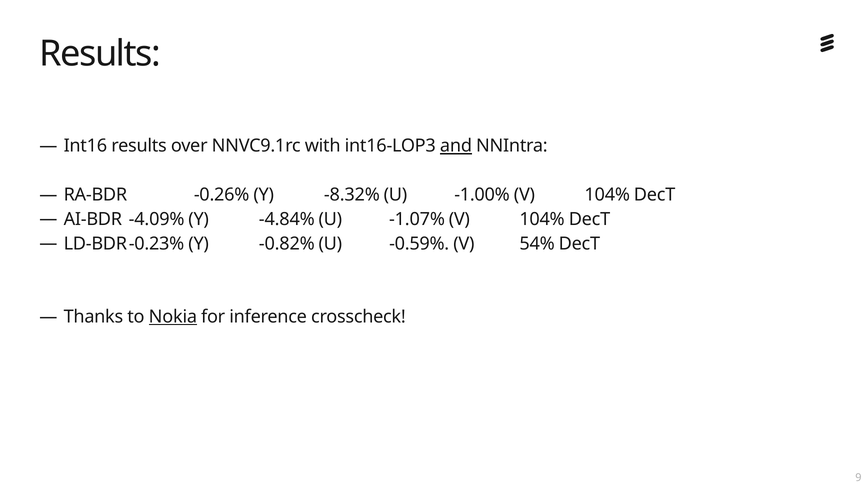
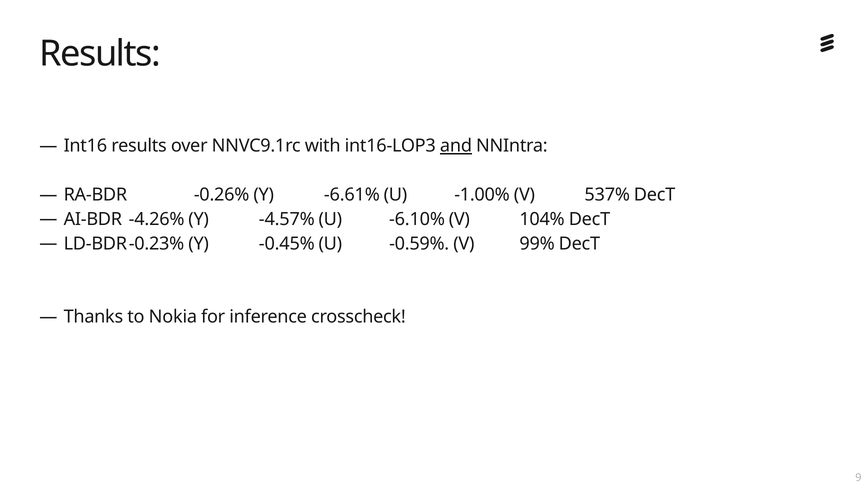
-8.32%: -8.32% -> -6.61%
-1.00% V 104%: 104% -> 537%
-4.09%: -4.09% -> -4.26%
-4.84%: -4.84% -> -4.57%
-1.07%: -1.07% -> -6.10%
-0.82%: -0.82% -> -0.45%
54%: 54% -> 99%
Nokia underline: present -> none
